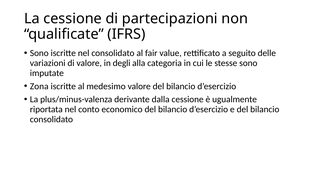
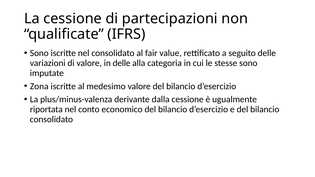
in degli: degli -> delle
